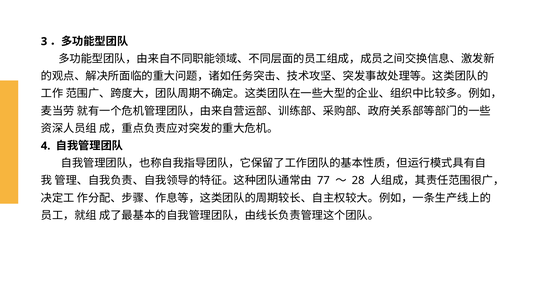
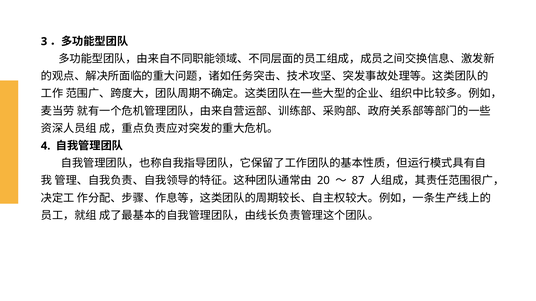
77: 77 -> 20
28: 28 -> 87
